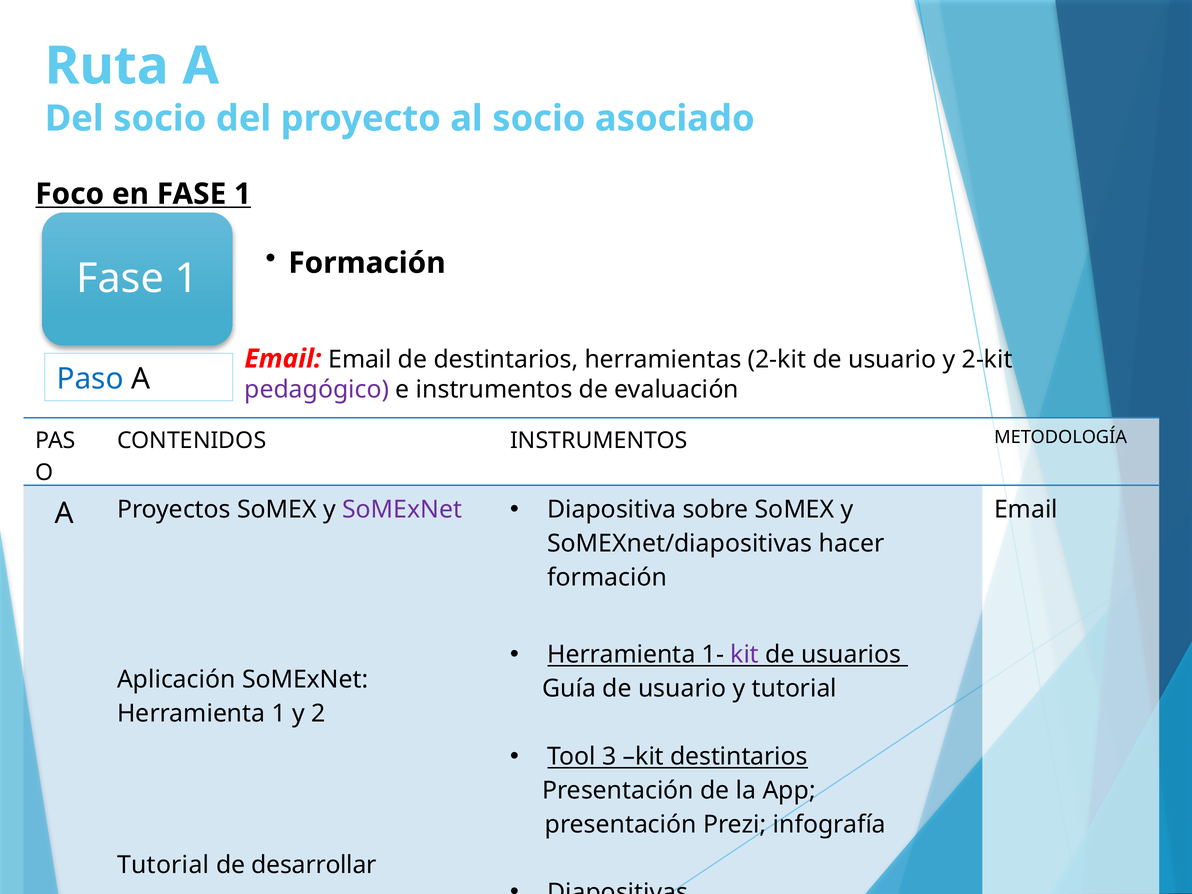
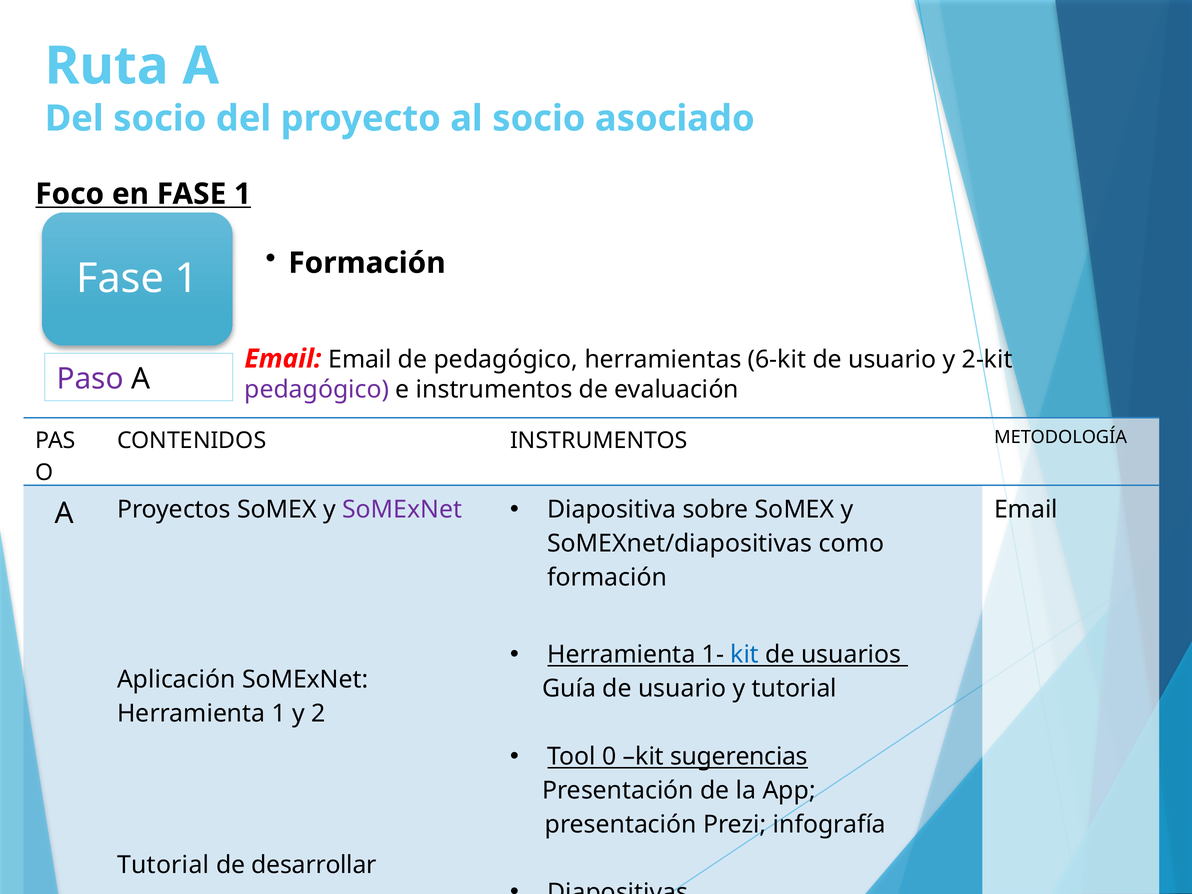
de destintarios: destintarios -> pedagógico
herramientas 2-kit: 2-kit -> 6-kit
Paso colour: blue -> purple
hacer: hacer -> como
kit at (745, 655) colour: purple -> blue
3: 3 -> 0
kit destintarios: destintarios -> sugerencias
